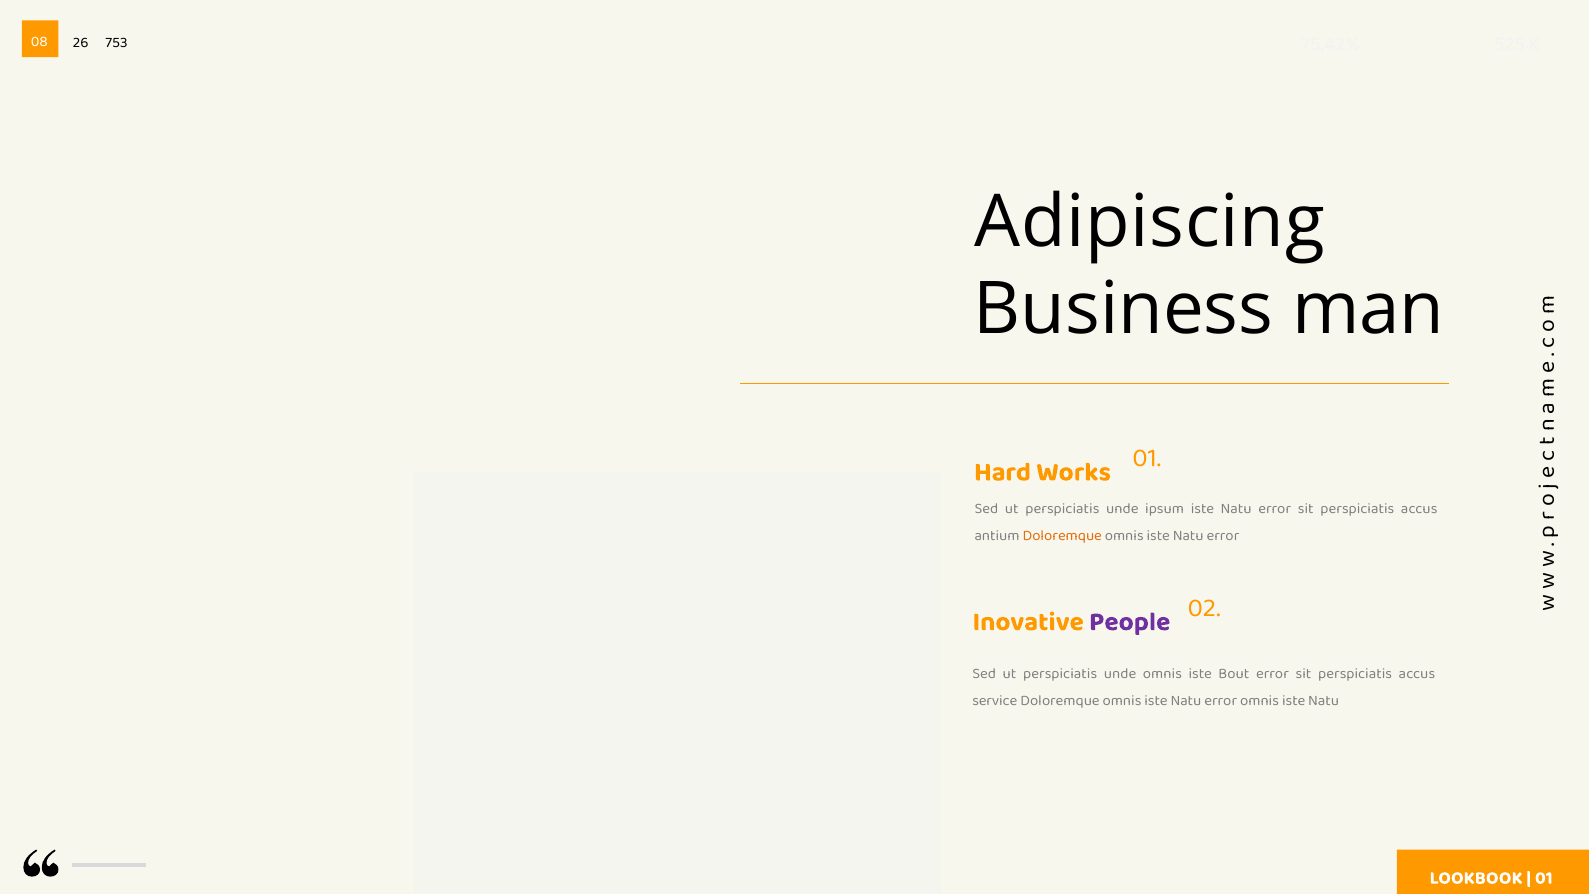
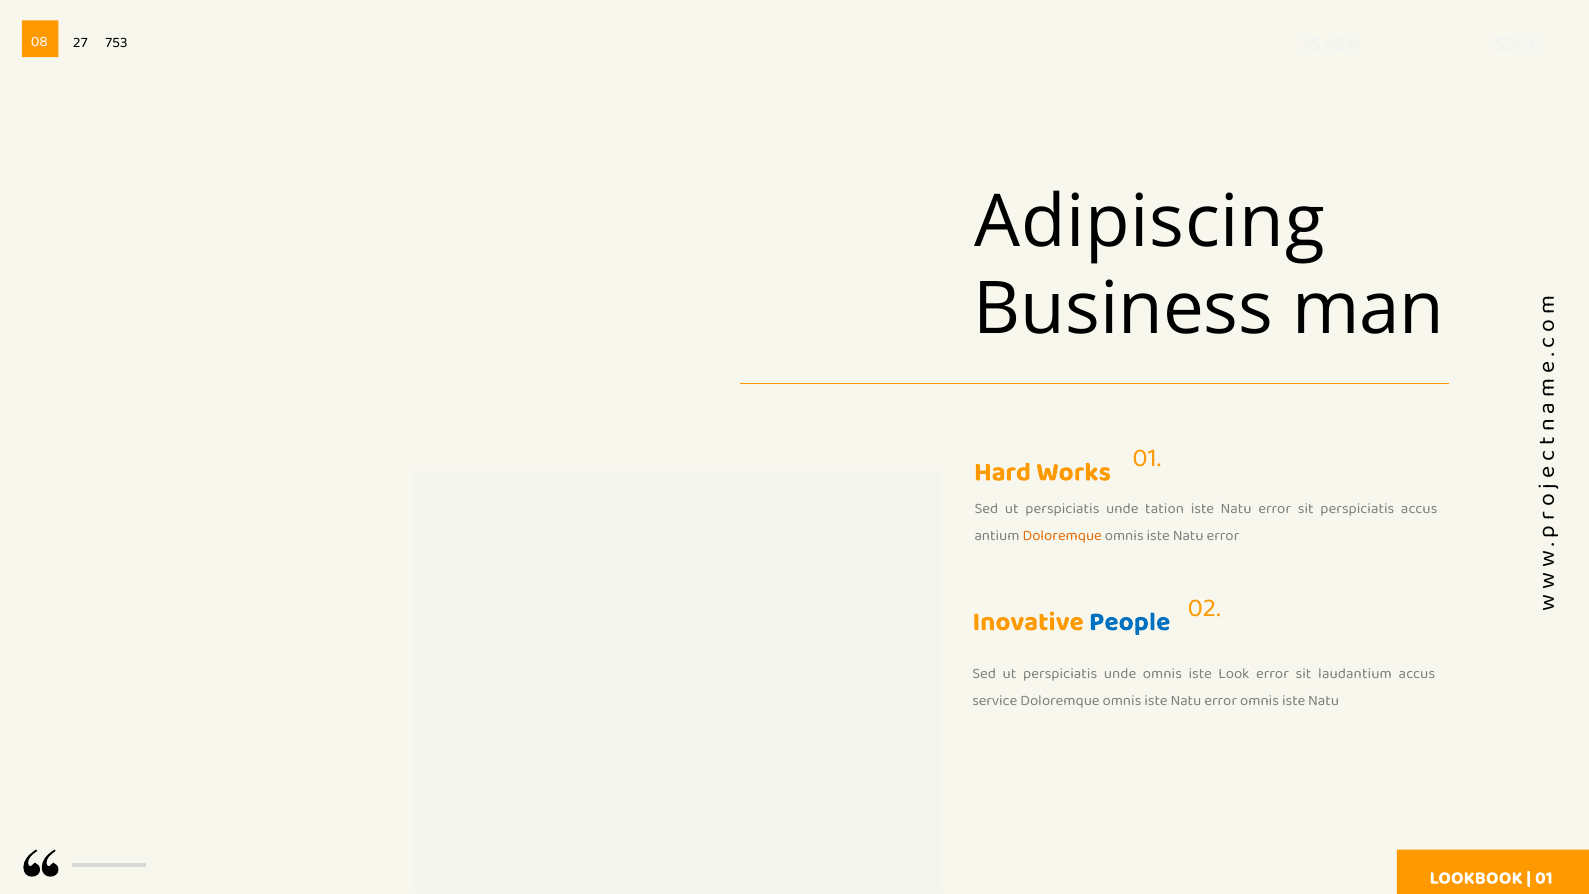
26: 26 -> 27
ipsum: ipsum -> tation
People colour: purple -> blue
Bout: Bout -> Look
perspiciatis at (1355, 673): perspiciatis -> laudantium
